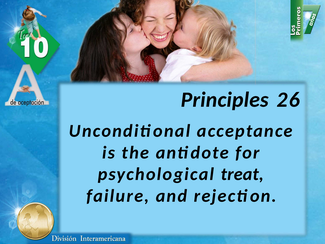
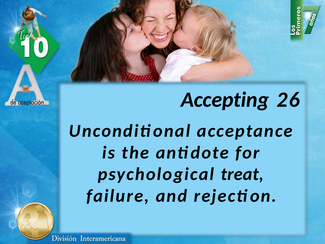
Principles: Principles -> Accepting
